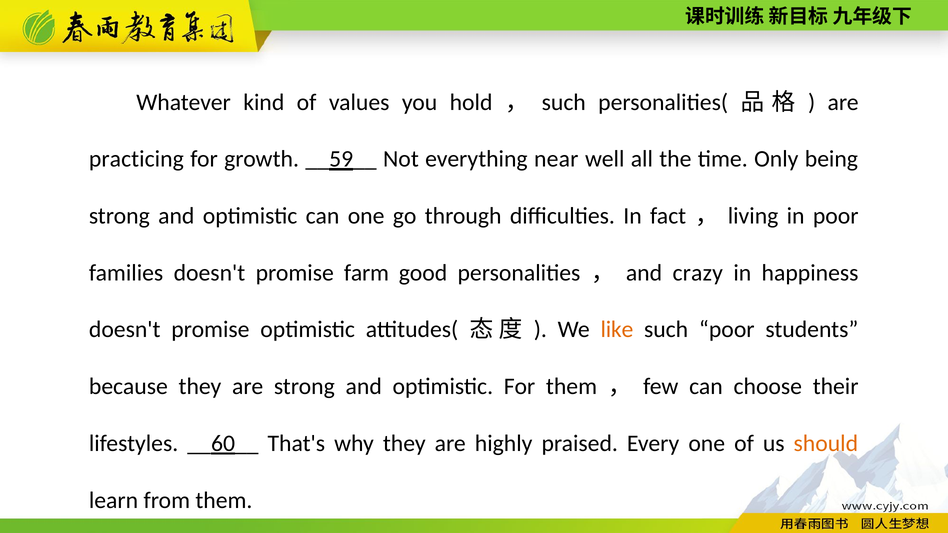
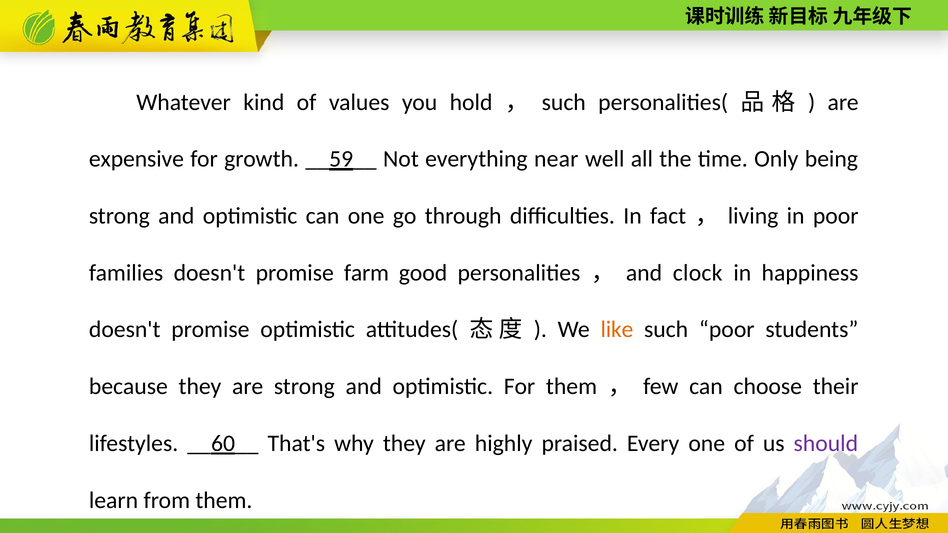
practicing: practicing -> expensive
crazy: crazy -> clock
should colour: orange -> purple
